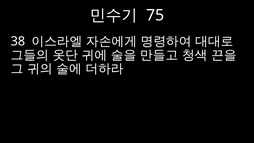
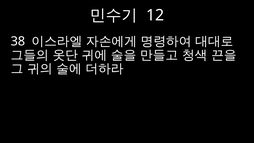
75: 75 -> 12
